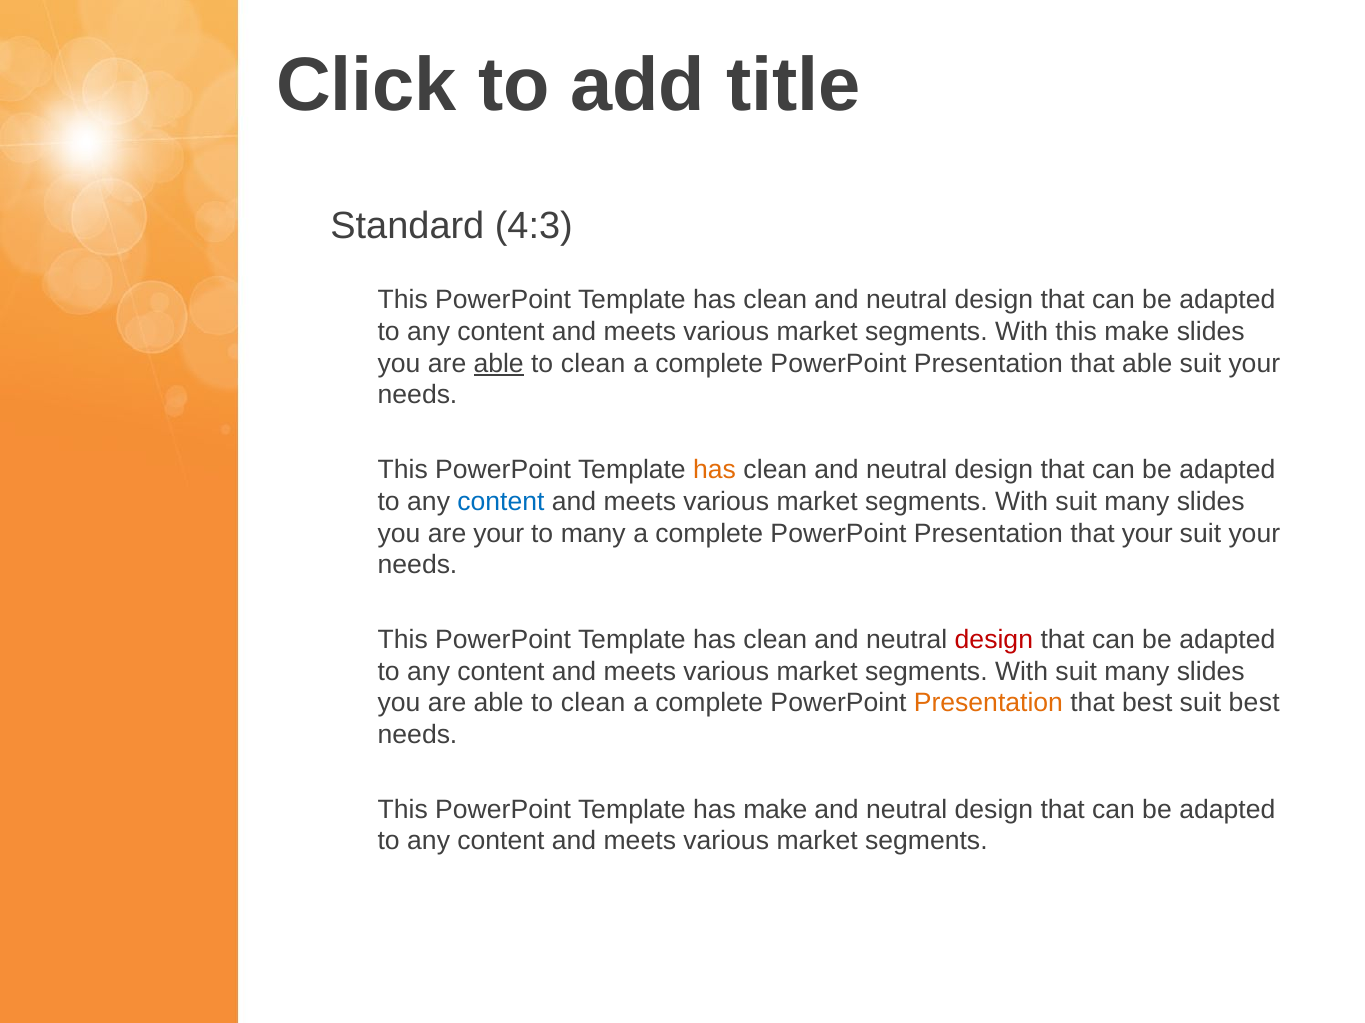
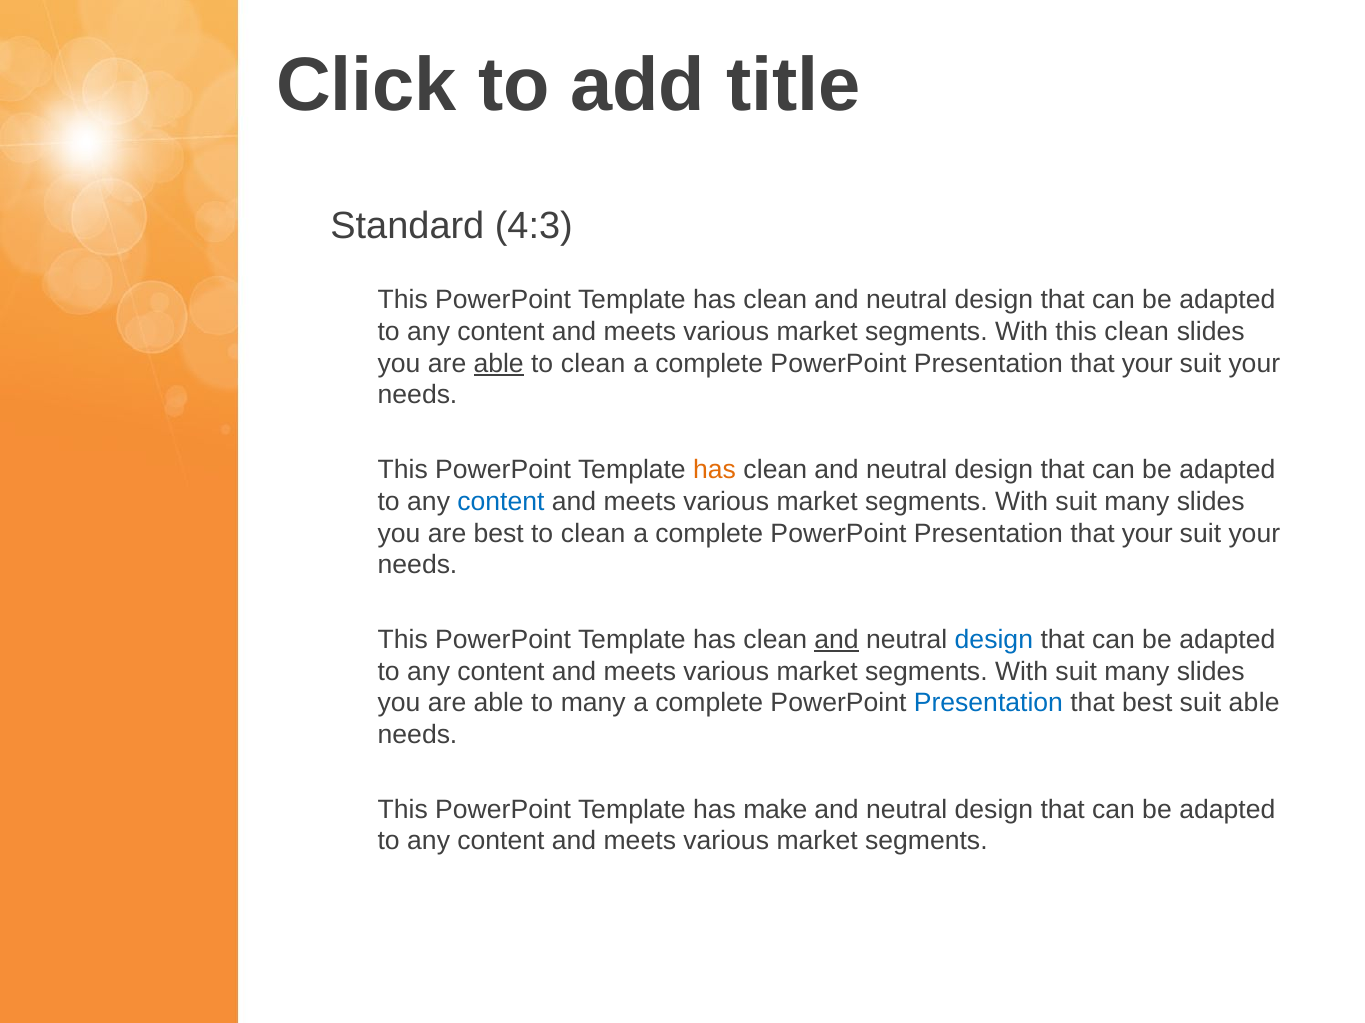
this make: make -> clean
able at (1147, 364): able -> your
are your: your -> best
many at (593, 534): many -> clean
and at (836, 640) underline: none -> present
design at (994, 640) colour: red -> blue
clean at (593, 704): clean -> many
Presentation at (988, 704) colour: orange -> blue
suit best: best -> able
